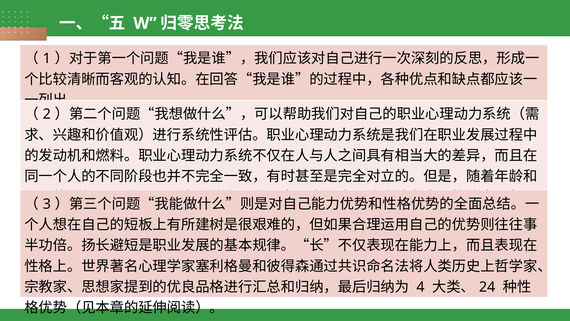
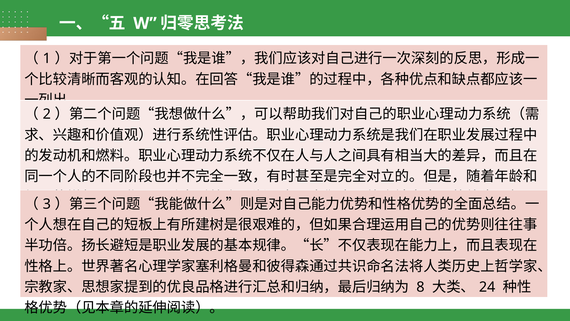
4: 4 -> 8
